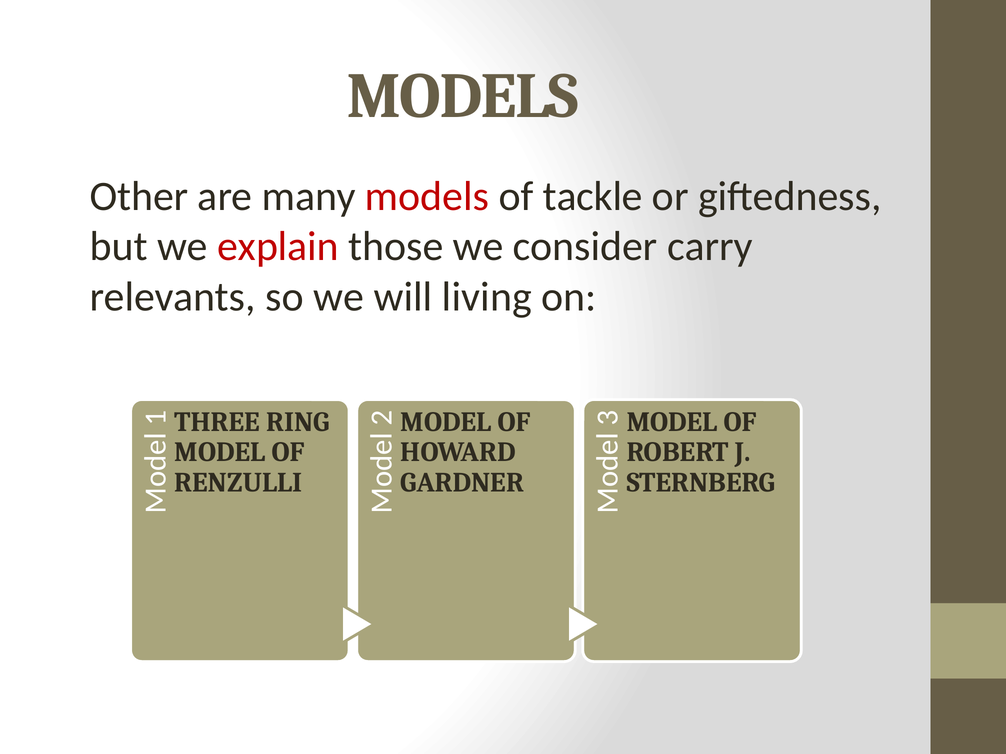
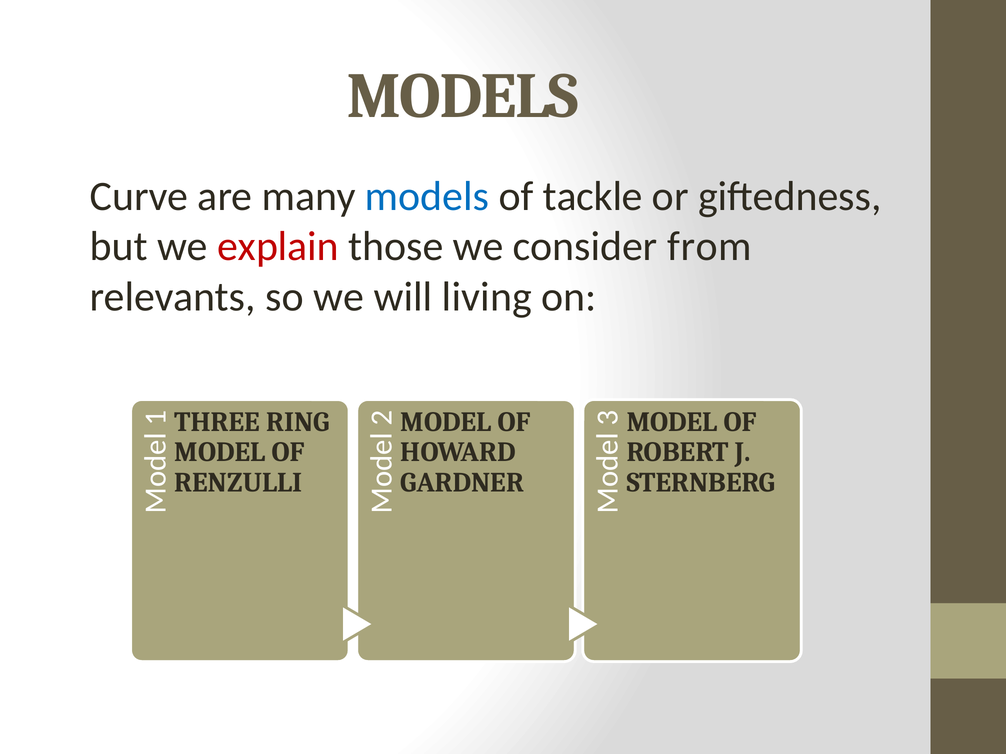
Other: Other -> Curve
models at (427, 196) colour: red -> blue
carry: carry -> from
